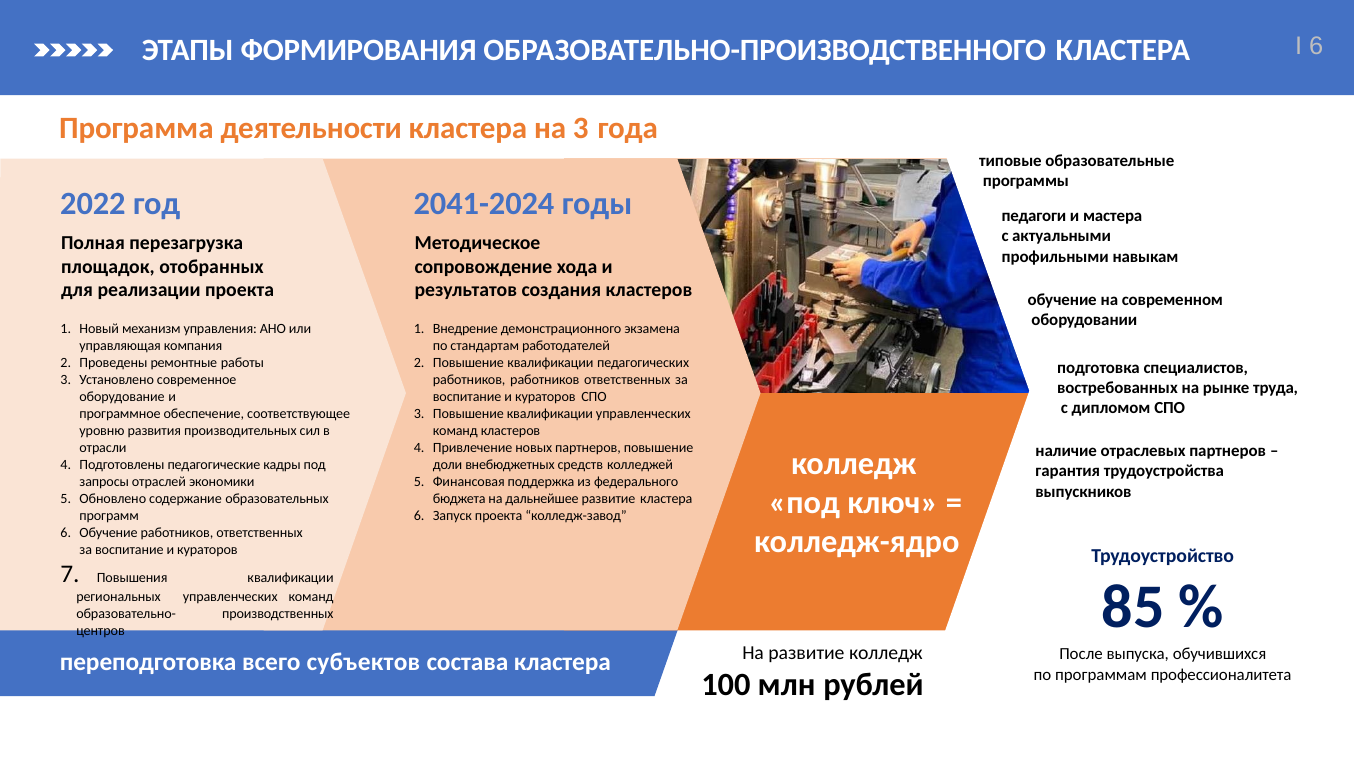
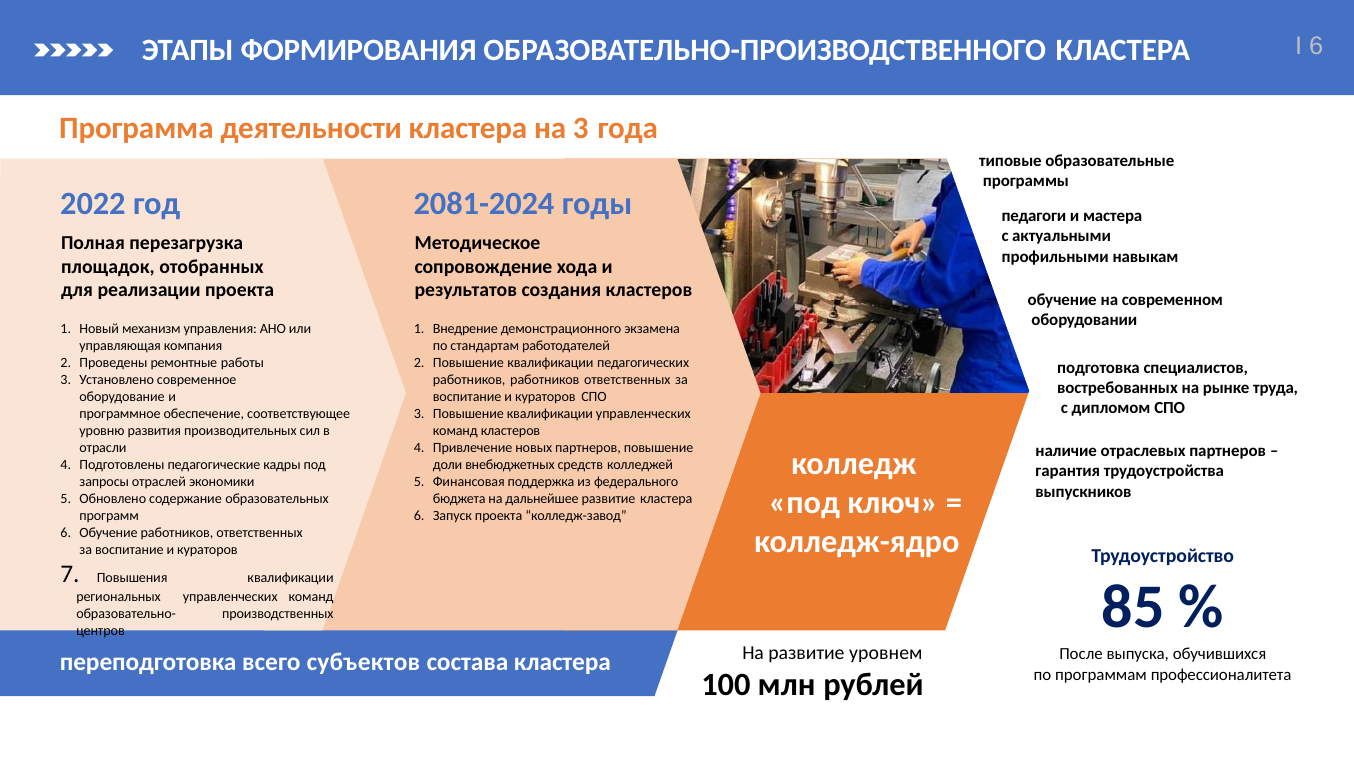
2041-2024: 2041-2024 -> 2081-2024
развитие колледж: колледж -> уровнем
